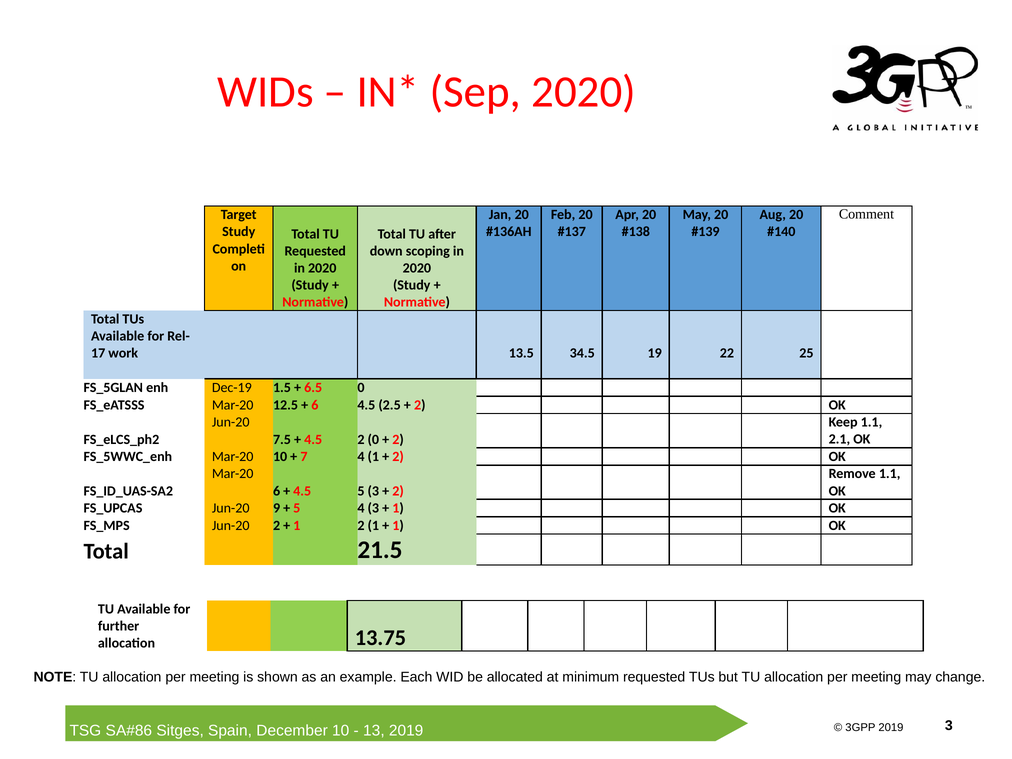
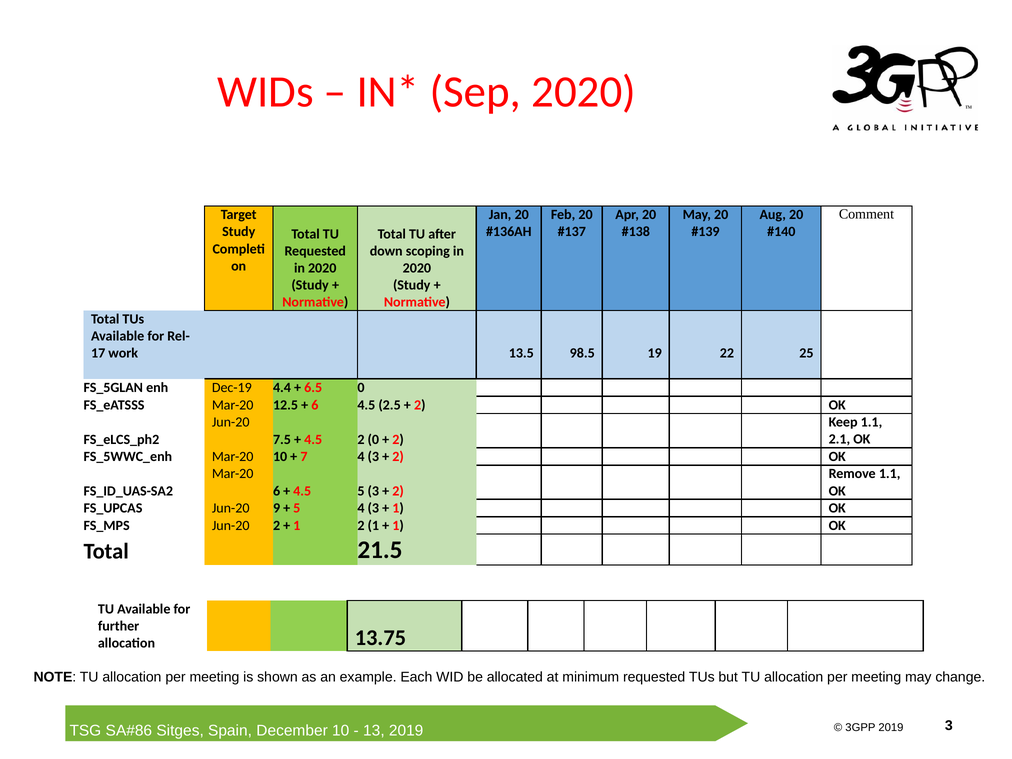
34.5: 34.5 -> 98.5
1.5: 1.5 -> 4.4
7 4 1: 1 -> 3
